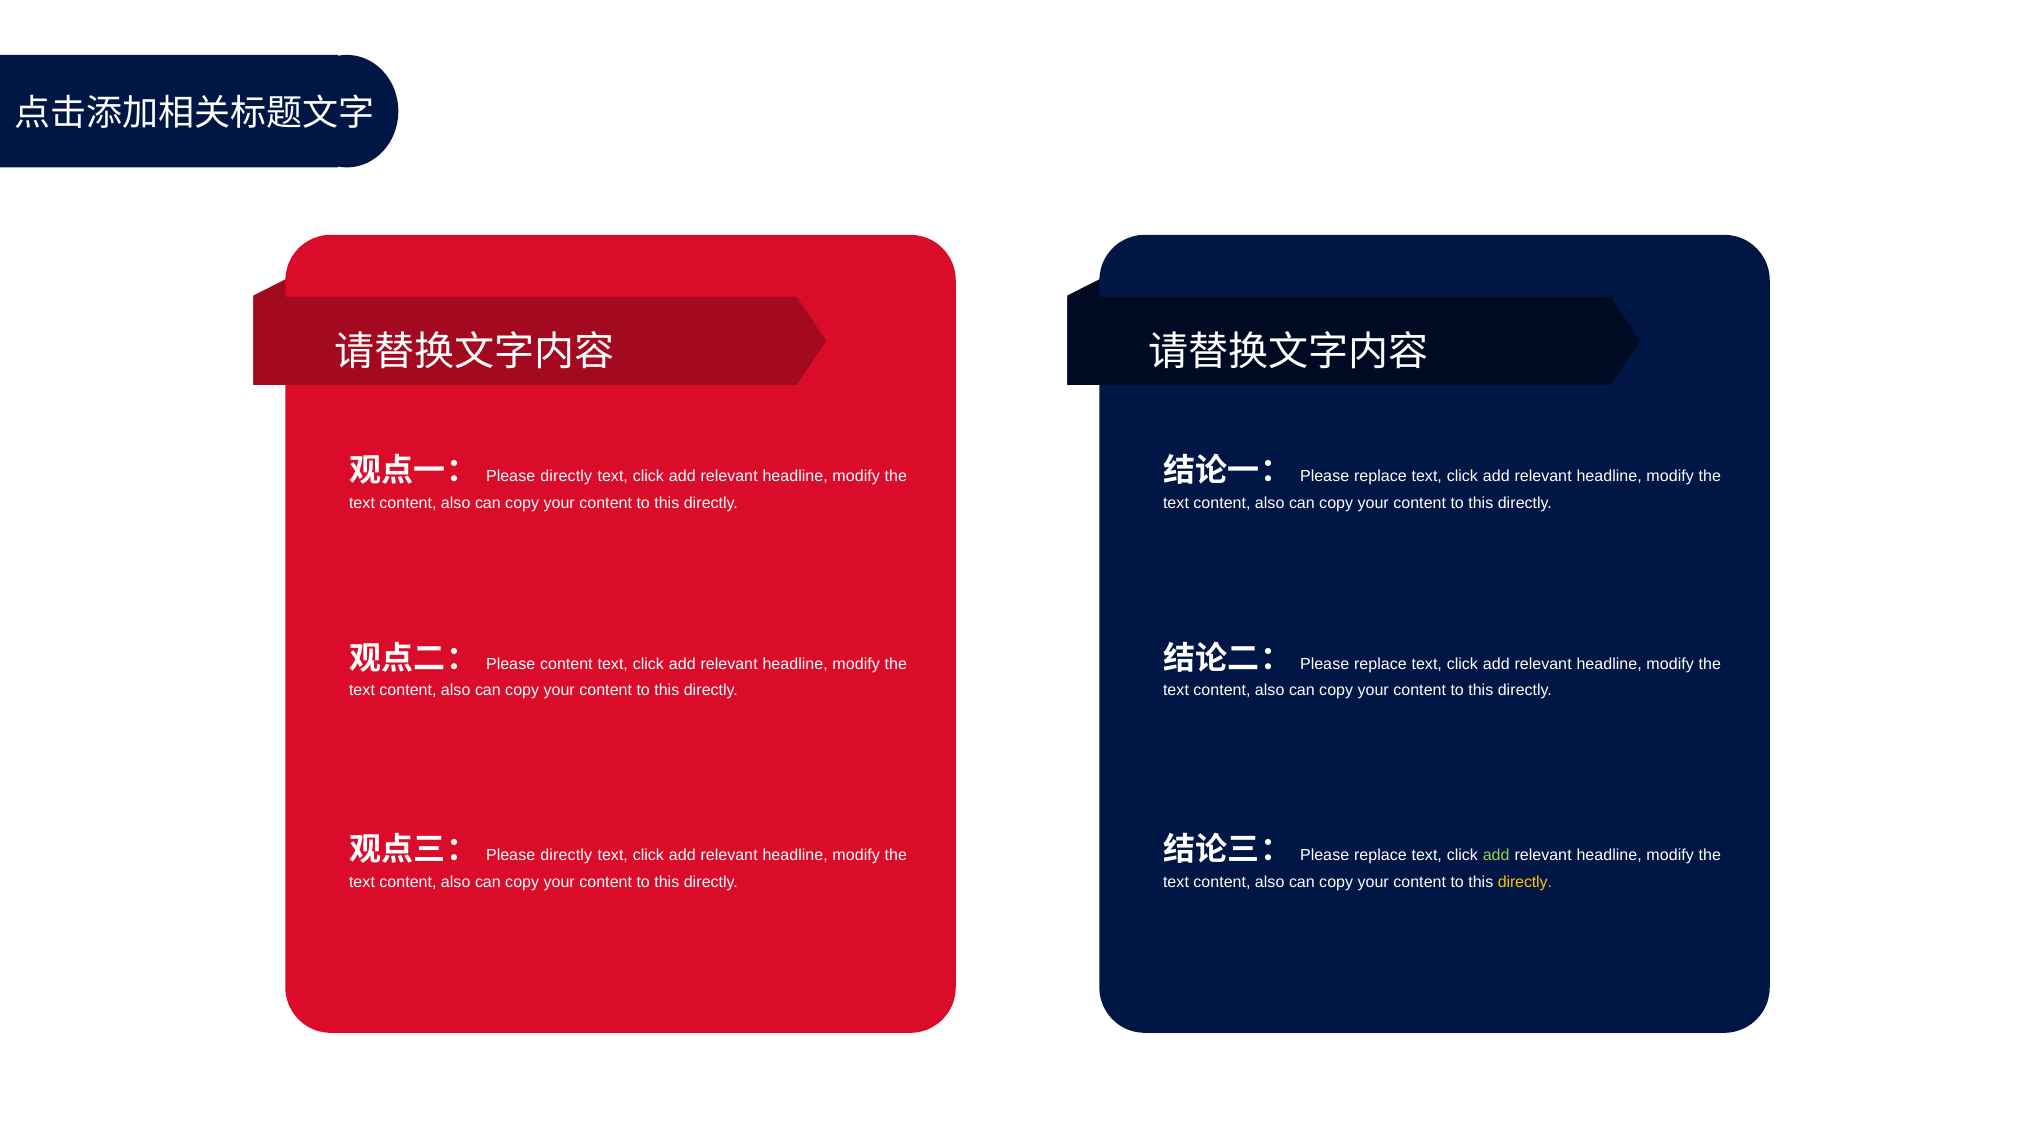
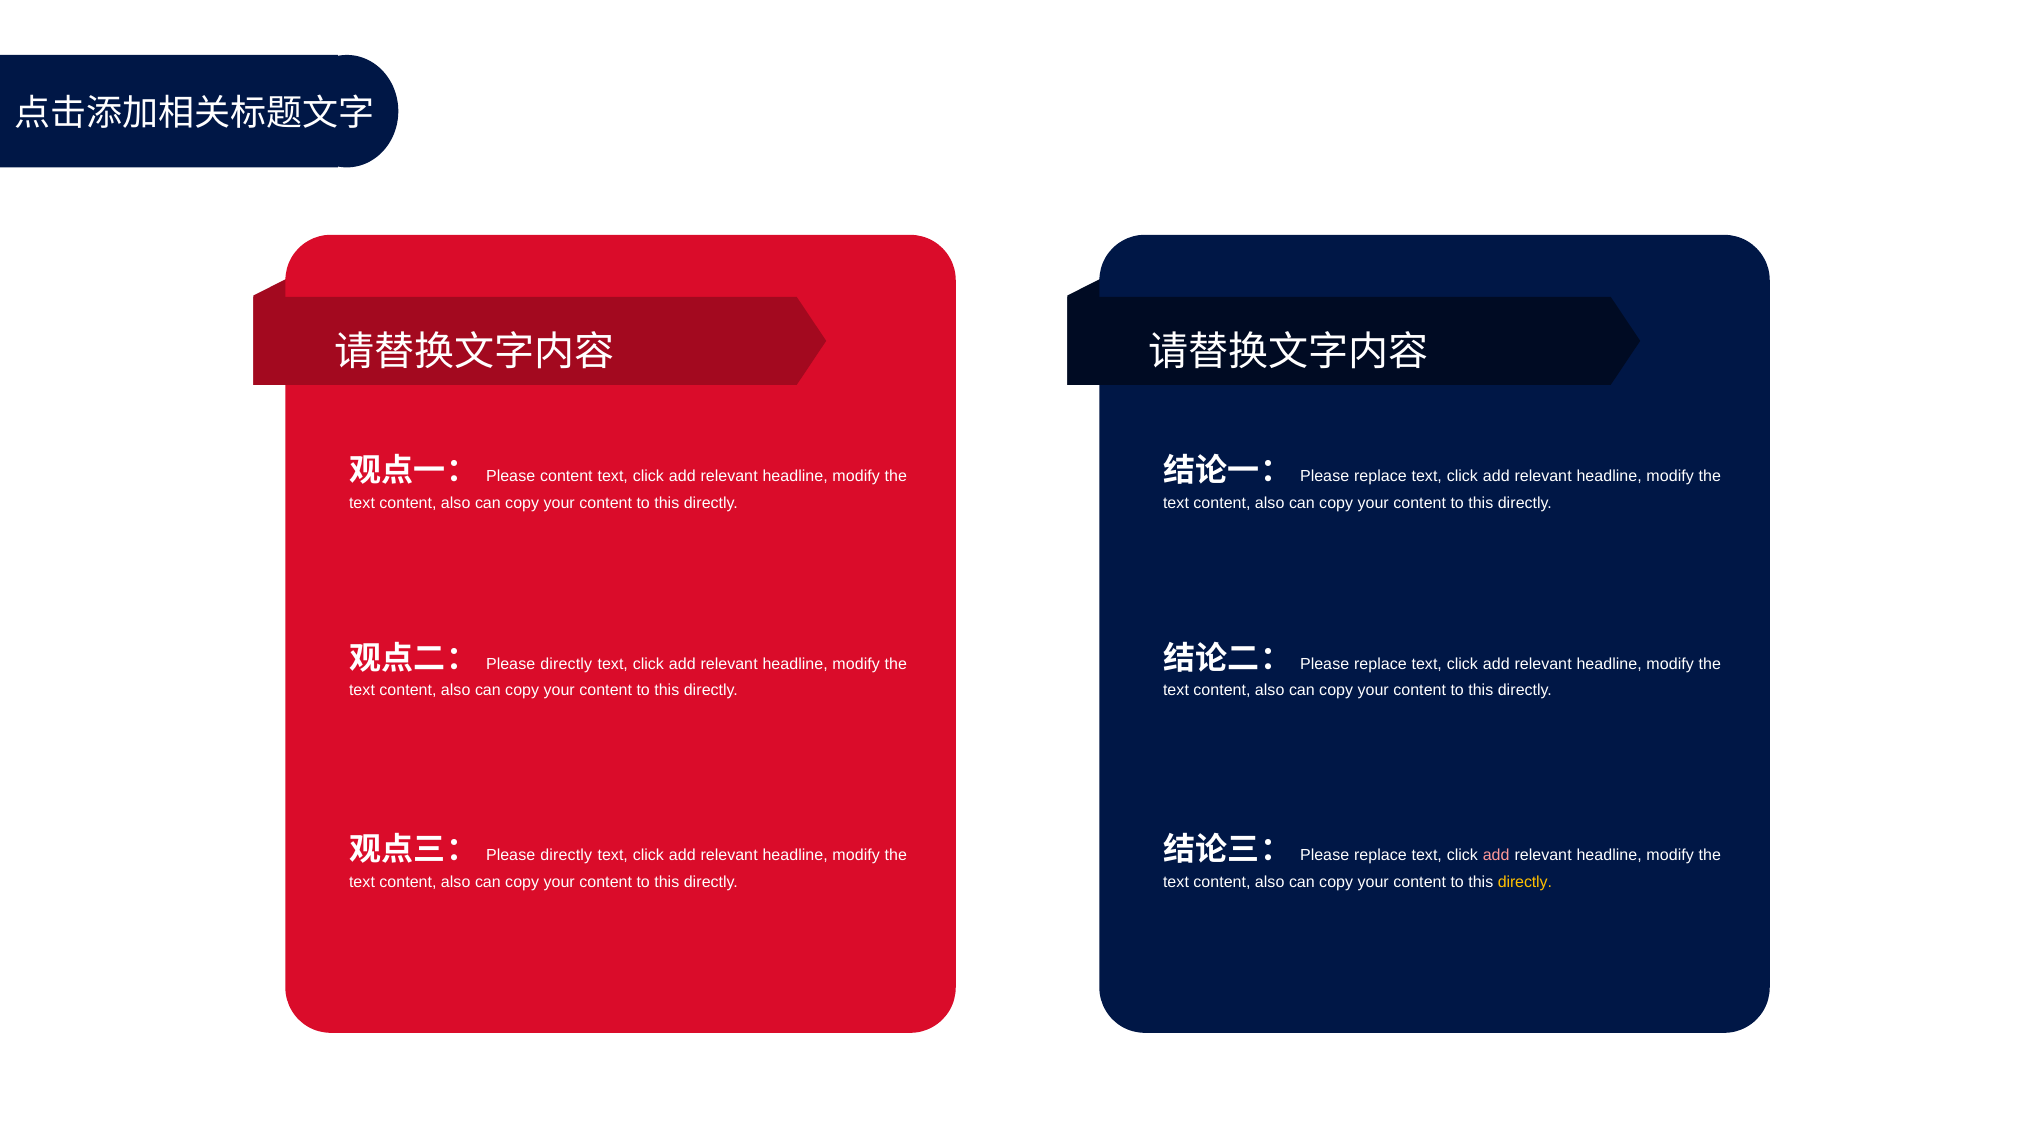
directly at (566, 477): directly -> content
content at (566, 664): content -> directly
add at (1496, 856) colour: light green -> pink
